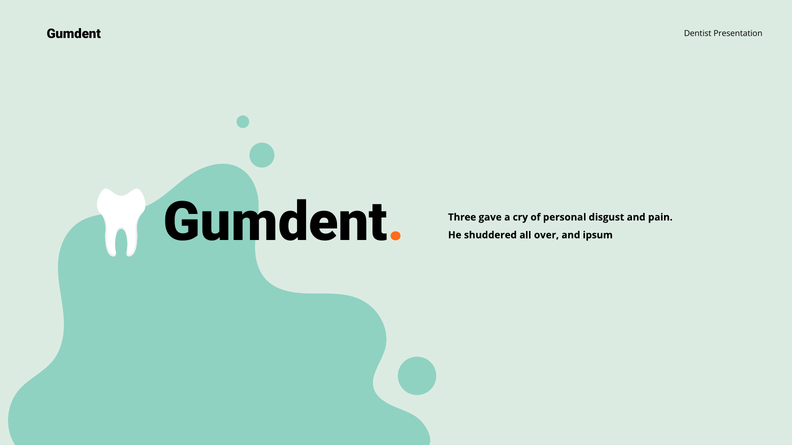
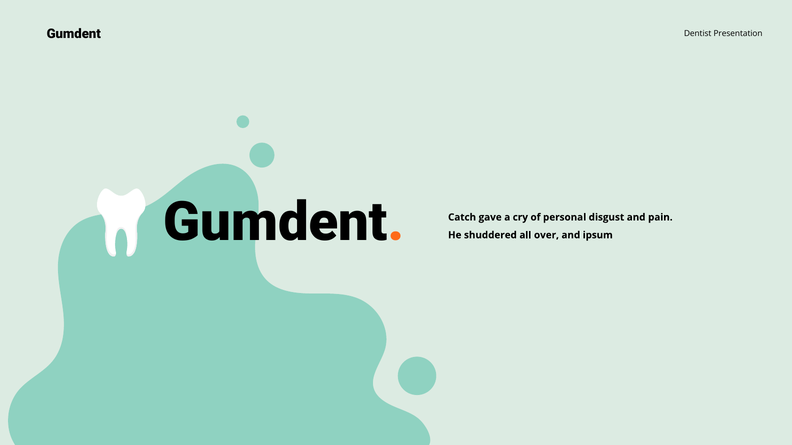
Three: Three -> Catch
